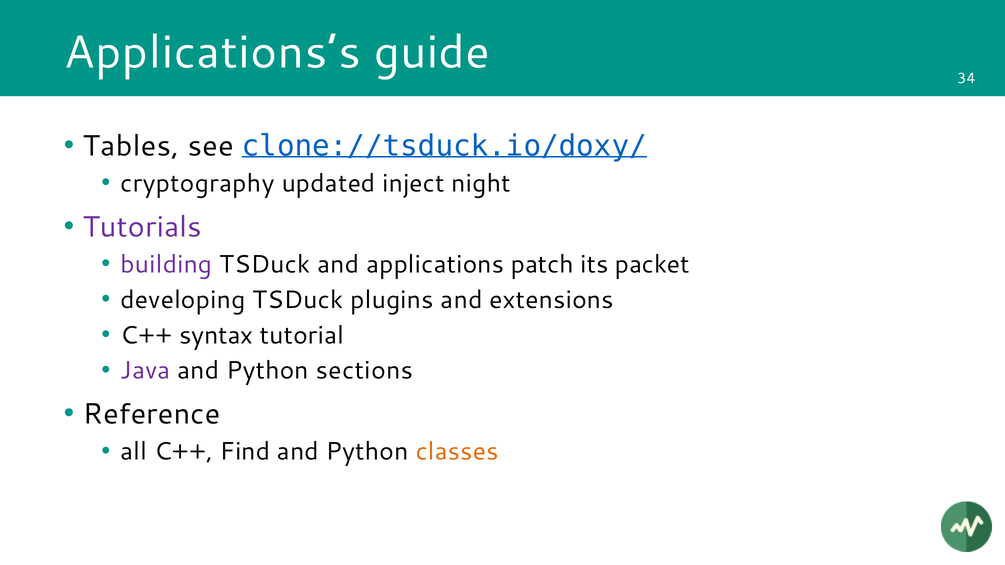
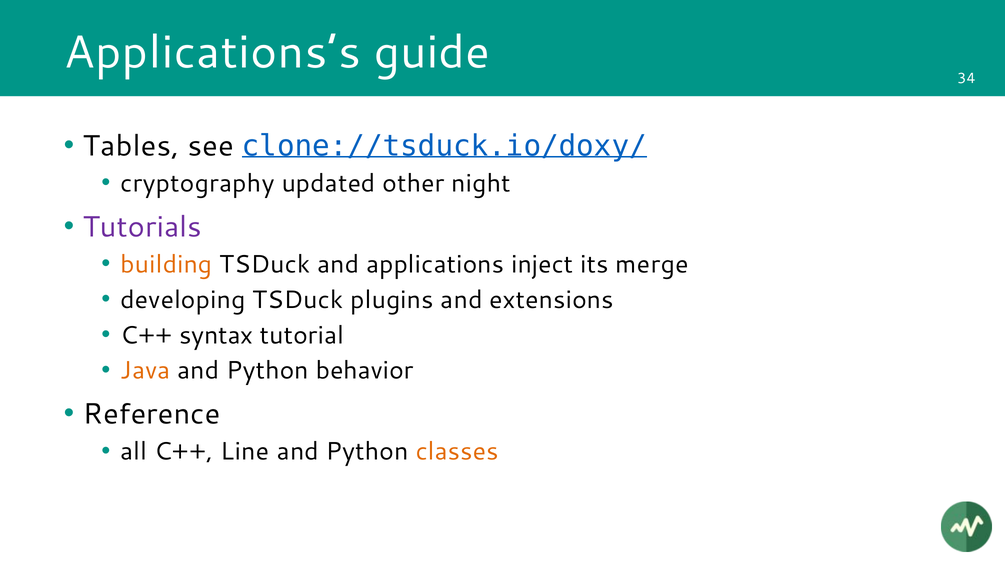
inject: inject -> other
building colour: purple -> orange
patch: patch -> inject
packet: packet -> merge
Java colour: purple -> orange
sections: sections -> behavior
Find: Find -> Line
